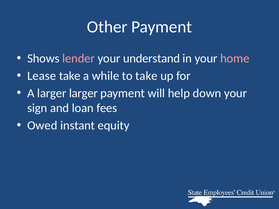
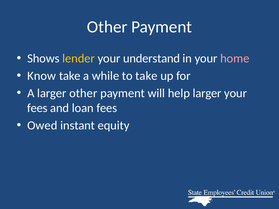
lender colour: pink -> yellow
Lease: Lease -> Know
larger larger: larger -> other
help down: down -> larger
sign at (37, 108): sign -> fees
